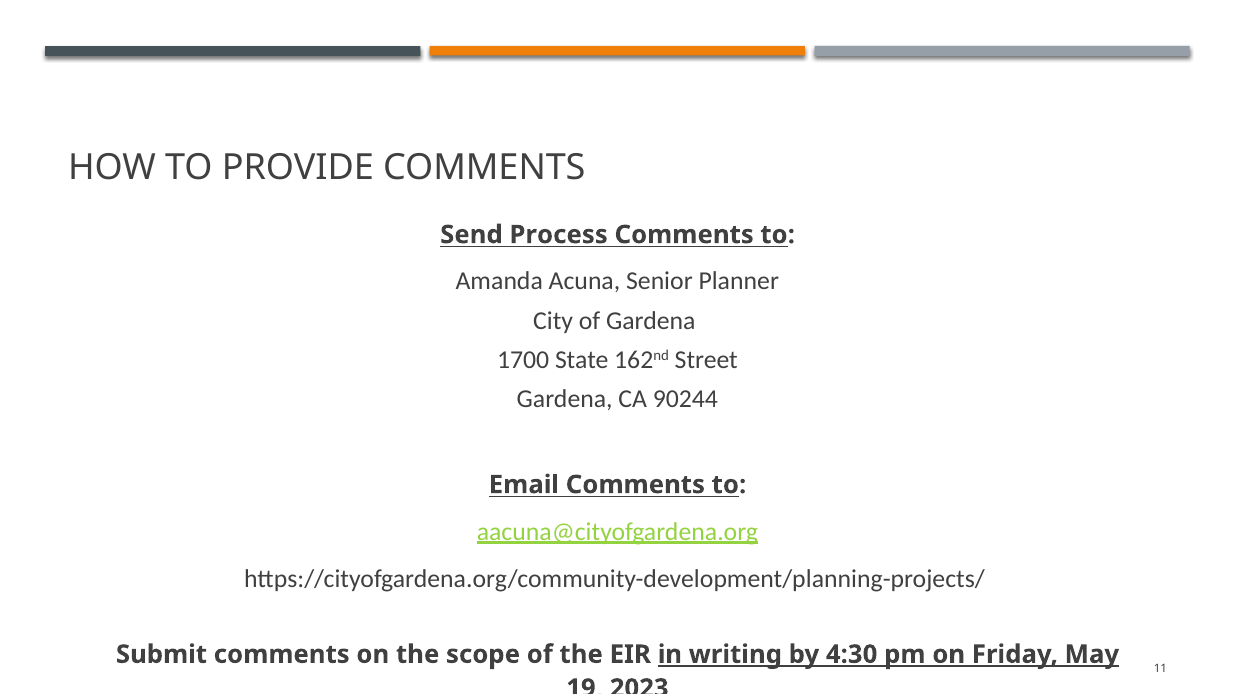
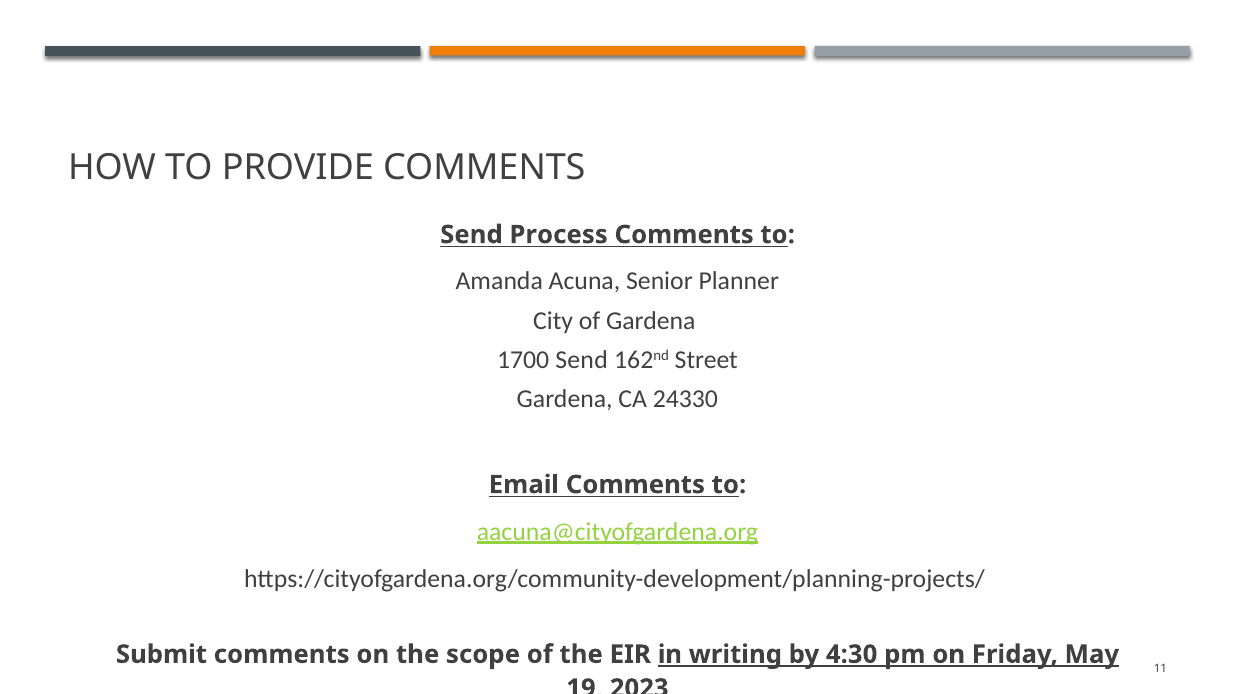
1700 State: State -> Send
90244: 90244 -> 24330
